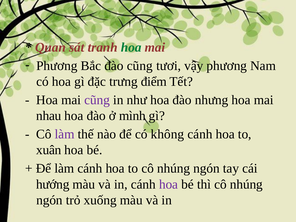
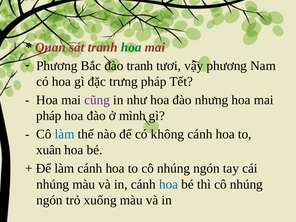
đào cũng: cũng -> tranh
trưng điểm: điểm -> pháp
nhau at (49, 116): nhau -> pháp
làm at (65, 134) colour: purple -> blue
hướng at (53, 184): hướng -> nhúng
hoa at (169, 184) colour: purple -> blue
